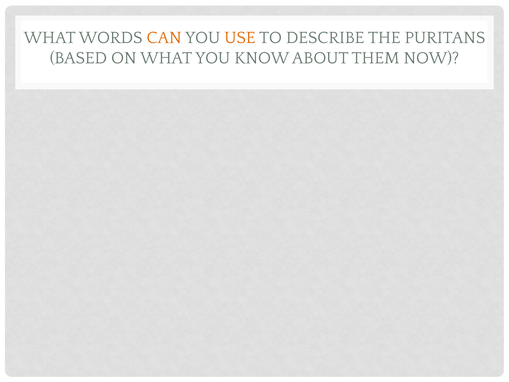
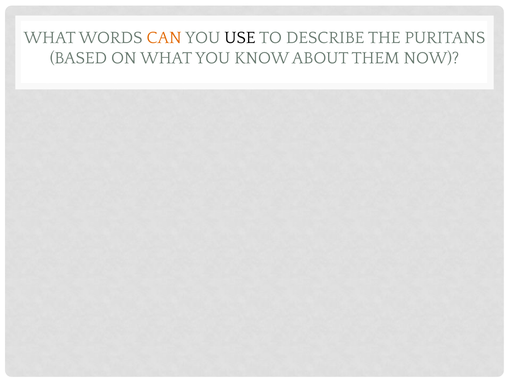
USE colour: orange -> black
